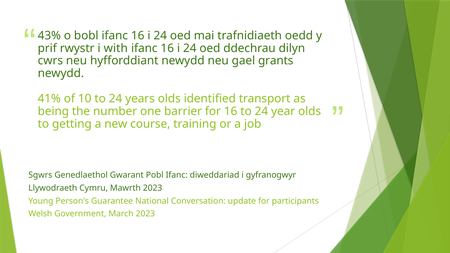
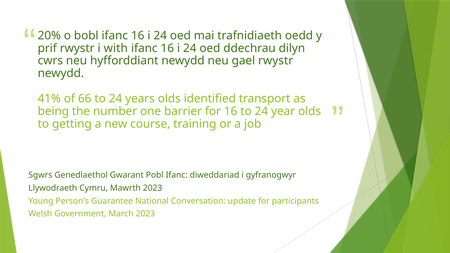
43%: 43% -> 20%
gael grants: grants -> rwystr
10: 10 -> 66
